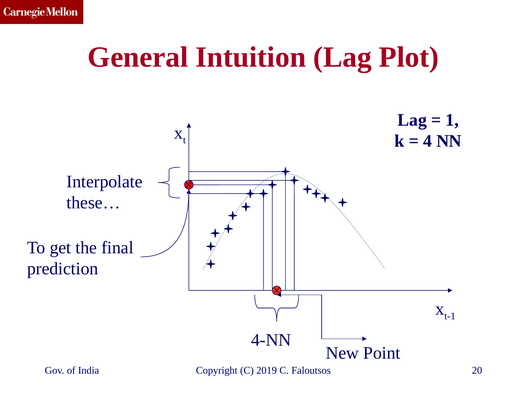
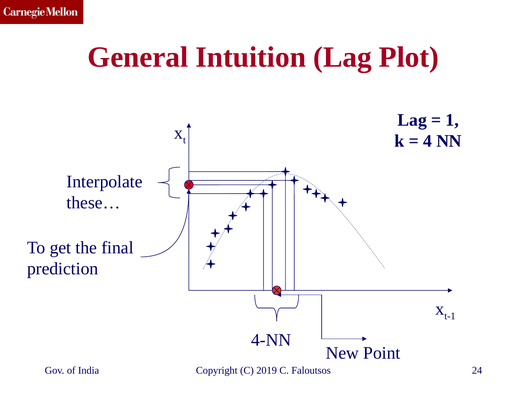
20: 20 -> 24
